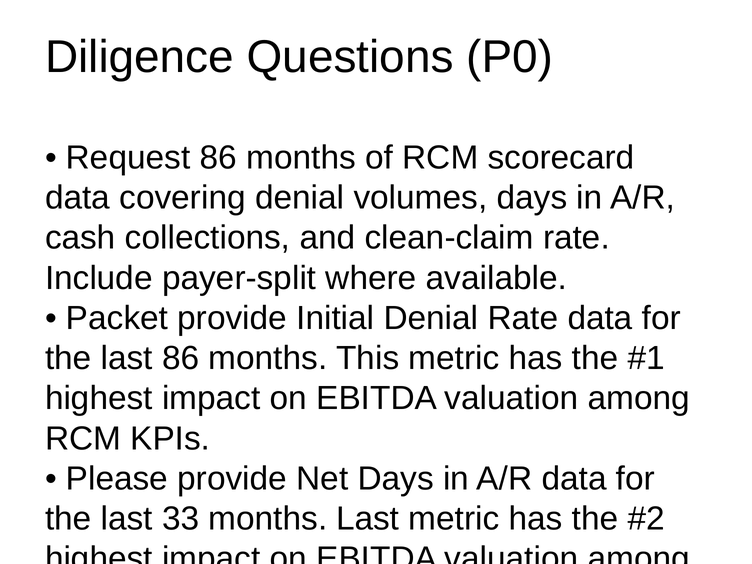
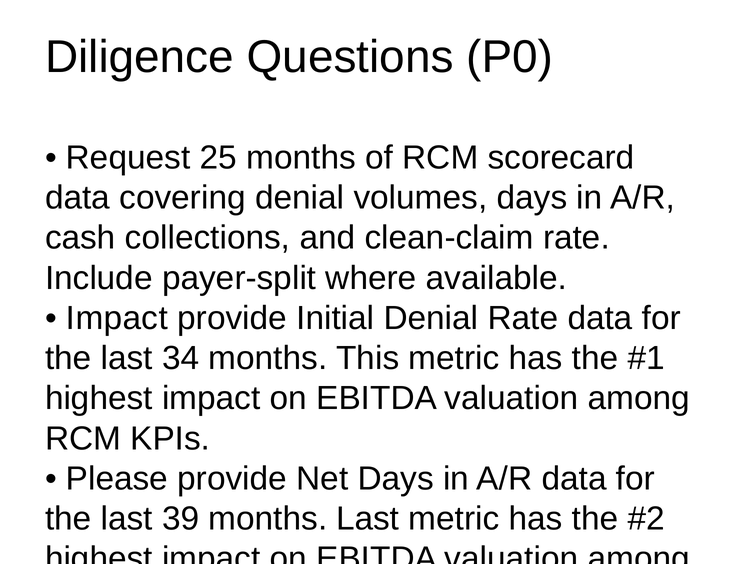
Request 86: 86 -> 25
Packet at (117, 318): Packet -> Impact
last 86: 86 -> 34
33: 33 -> 39
